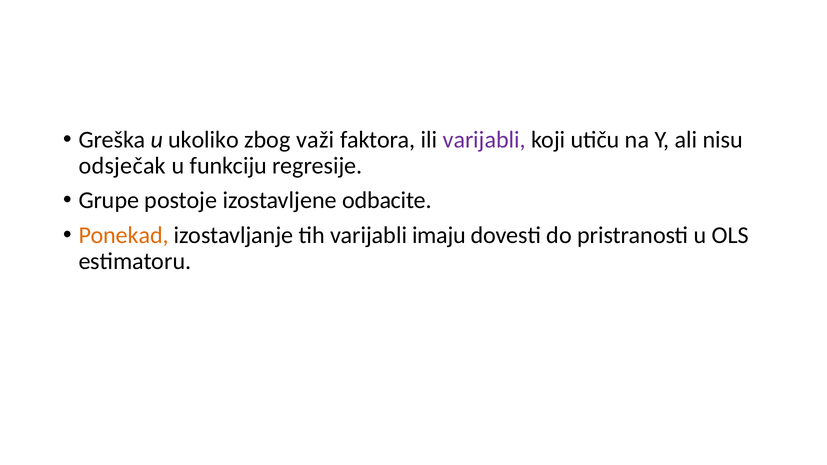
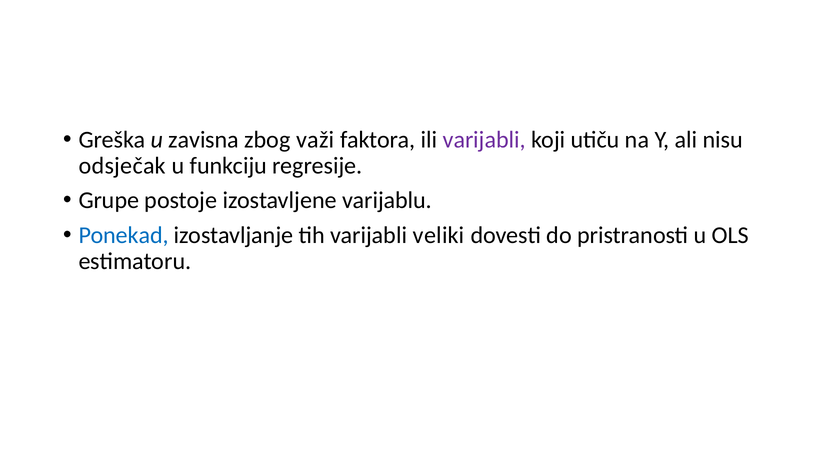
ukoliko: ukoliko -> zavisna
odbacite: odbacite -> varijablu
Ponekad colour: orange -> blue
imaju: imaju -> veliki
